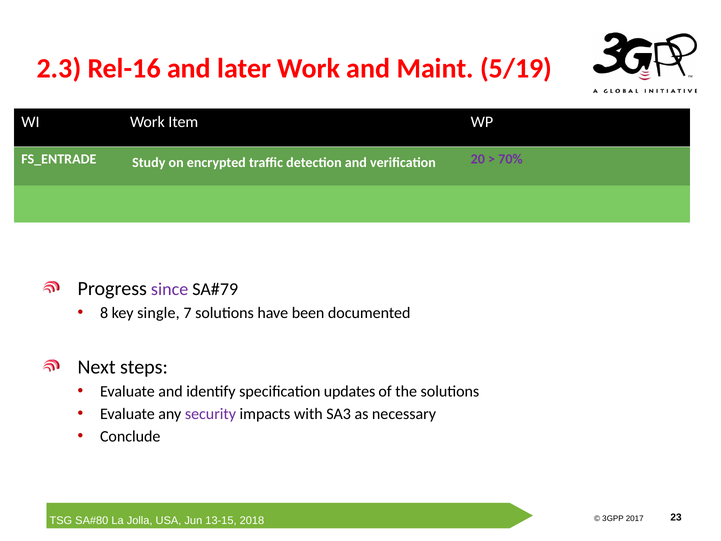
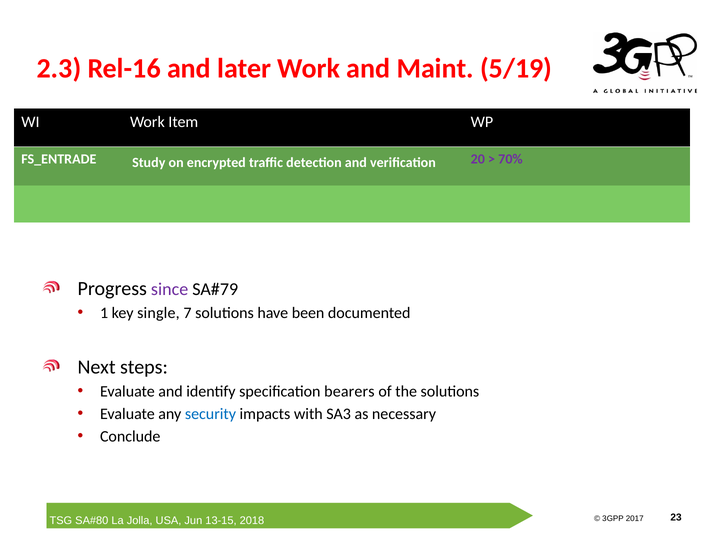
8: 8 -> 1
updates: updates -> bearers
security colour: purple -> blue
